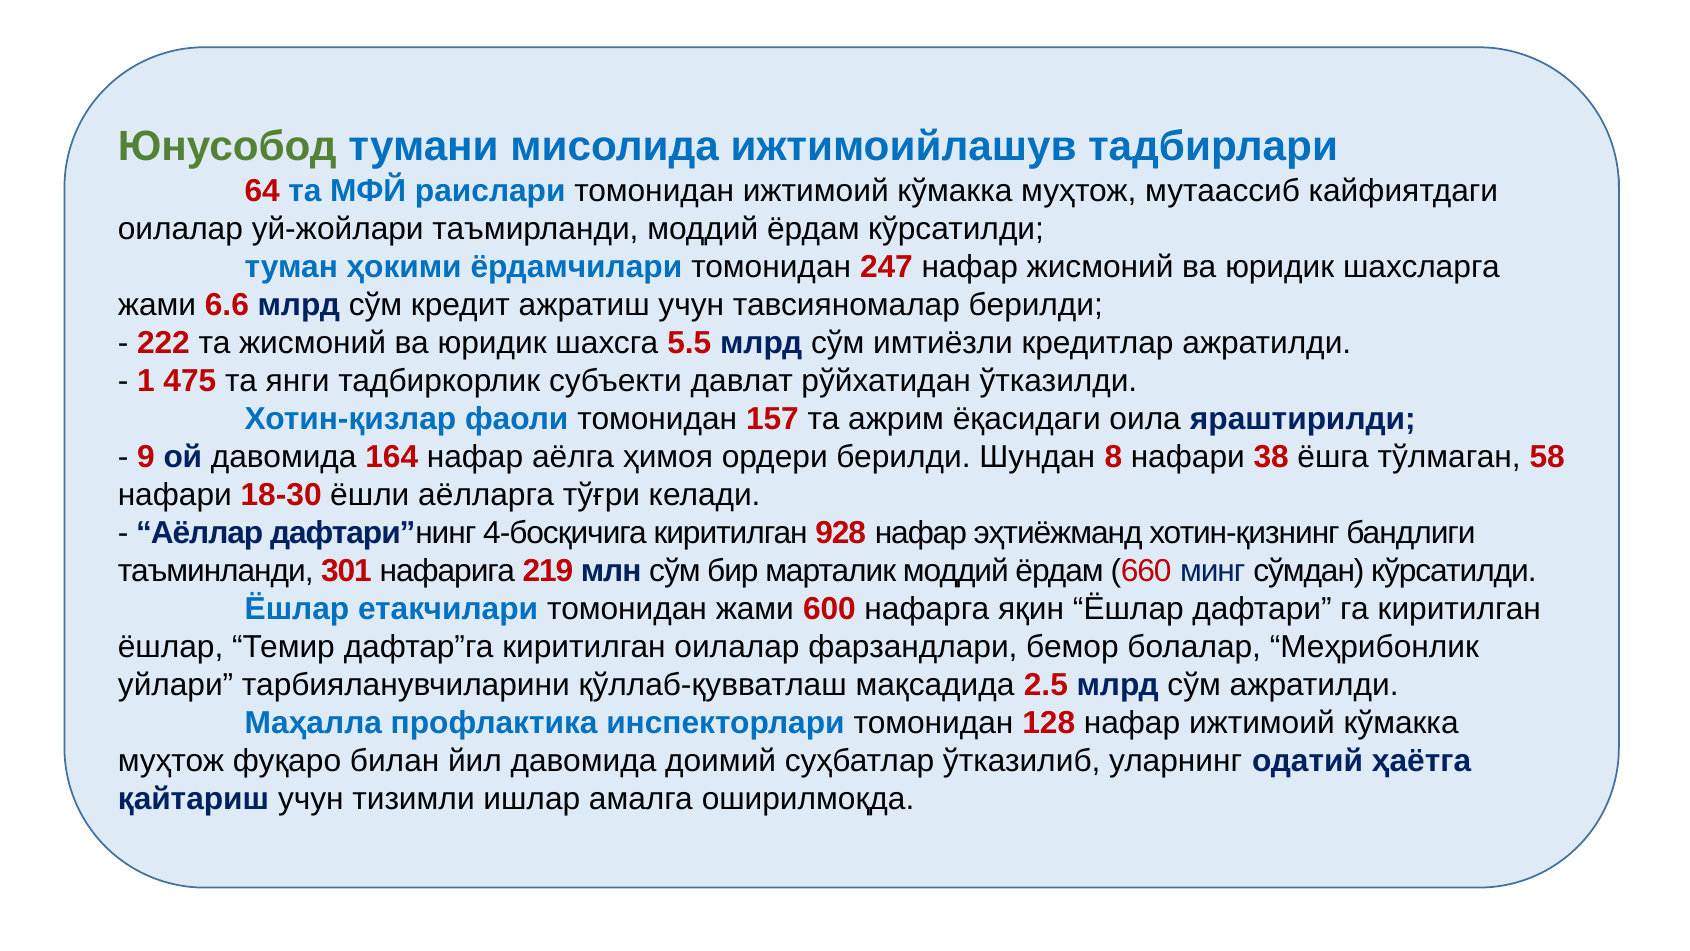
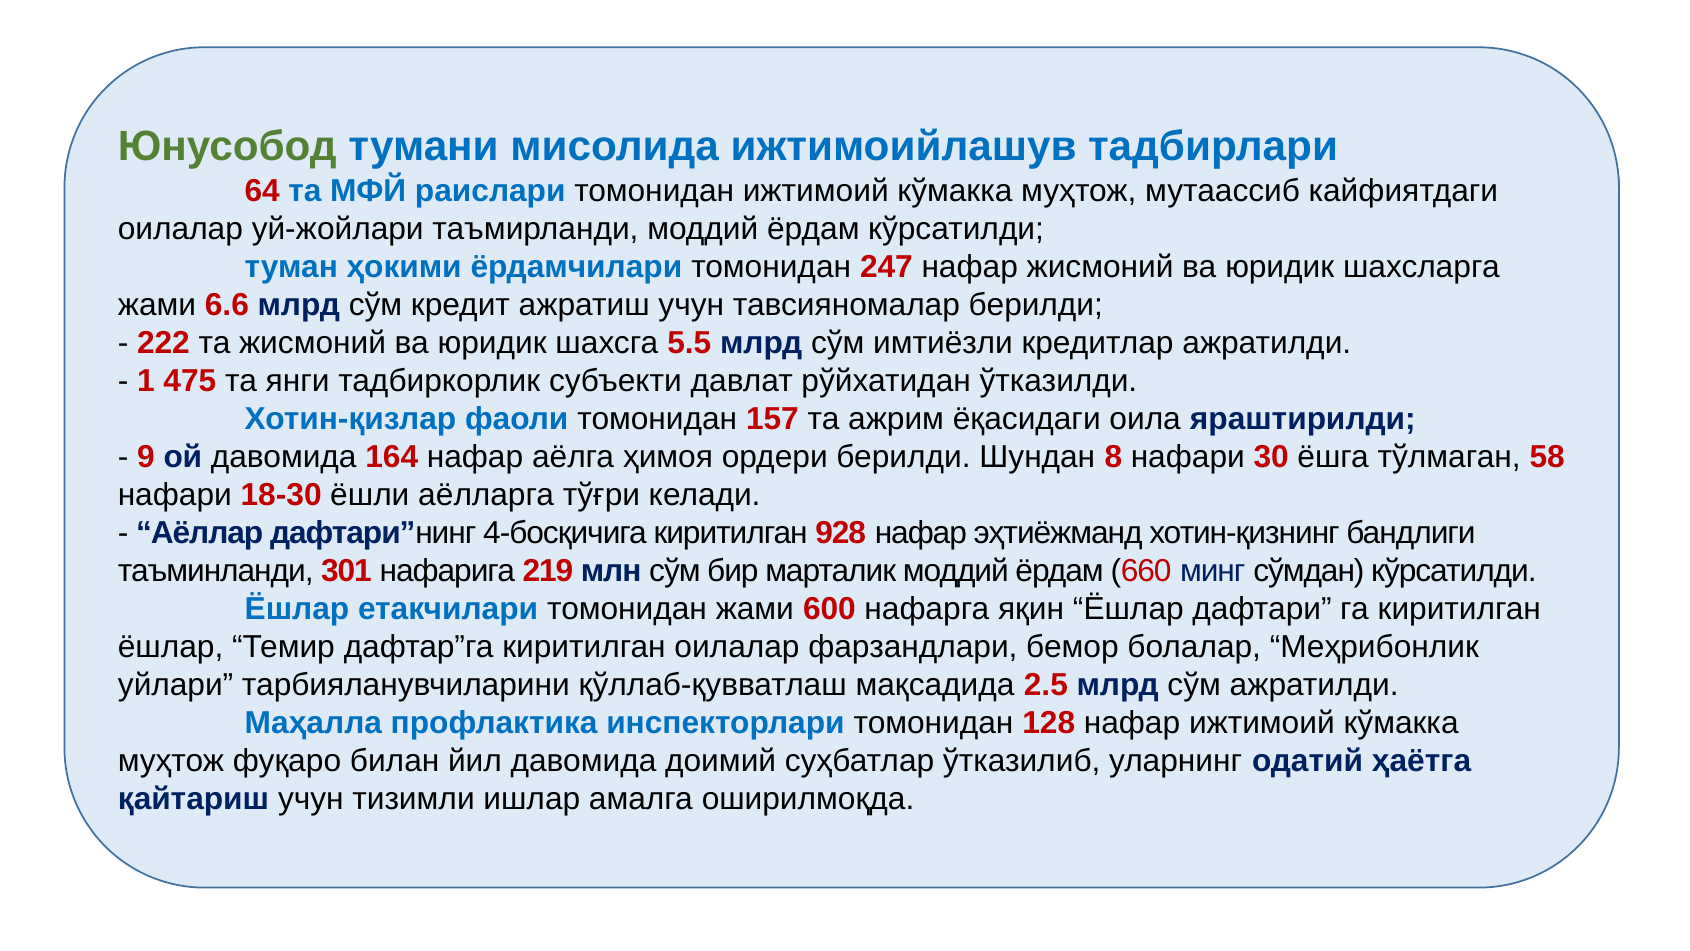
38: 38 -> 30
